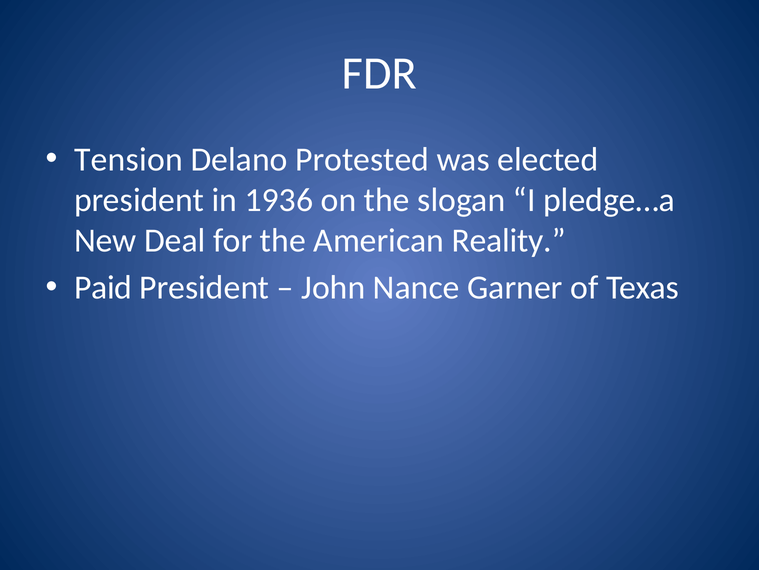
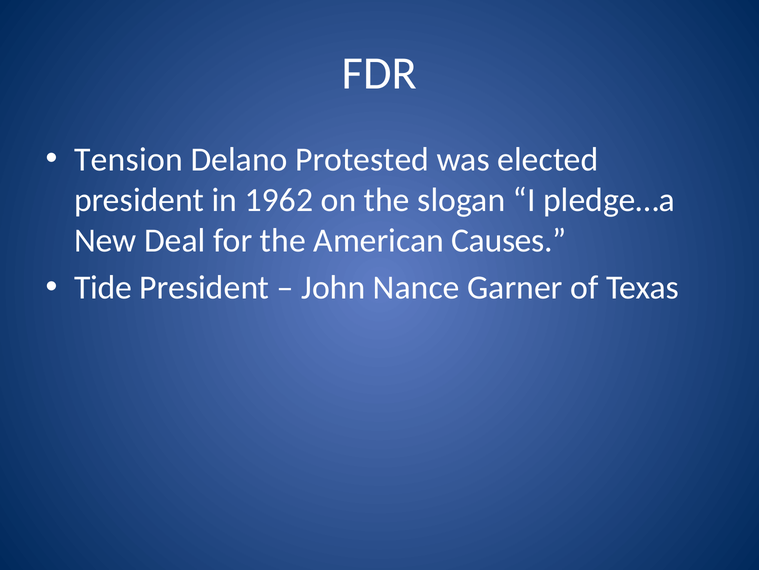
1936: 1936 -> 1962
Reality: Reality -> Causes
Paid: Paid -> Tide
